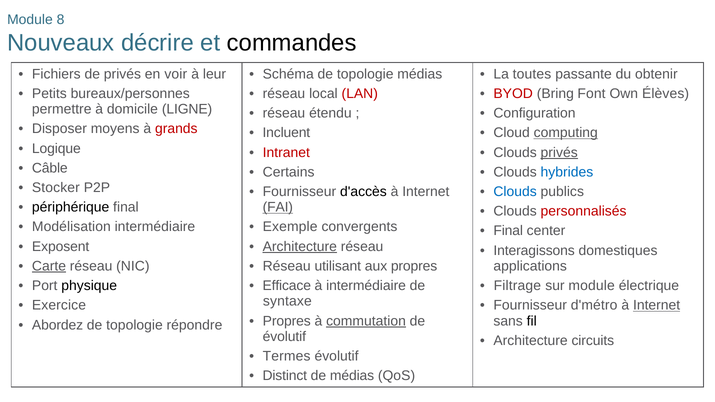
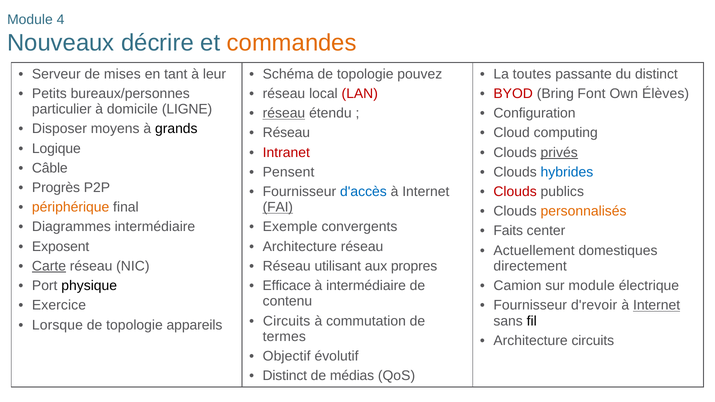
8: 8 -> 4
commandes colour: black -> orange
Fichiers: Fichiers -> Serveur
de privés: privés -> mises
voir: voir -> tant
topologie médias: médias -> pouvez
du obtenir: obtenir -> distinct
permettre: permettre -> particulier
réseau at (284, 113) underline: none -> present
grands colour: red -> black
Incluent at (286, 133): Incluent -> Réseau
computing underline: present -> none
Certains: Certains -> Pensent
Stocker: Stocker -> Progrès
d'accès colour: black -> blue
Clouds at (515, 192) colour: blue -> red
périphérique colour: black -> orange
personnalisés colour: red -> orange
Modélisation: Modélisation -> Diagrammes
Final at (508, 231): Final -> Faits
Architecture at (300, 247) underline: present -> none
Interagissons: Interagissons -> Actuellement
applications: applications -> directement
Filtrage: Filtrage -> Camion
syntaxe: syntaxe -> contenu
d'métro: d'métro -> d'revoir
Propres at (287, 321): Propres -> Circuits
commutation underline: present -> none
Abordez: Abordez -> Lorsque
répondre: répondre -> appareils
évolutif at (284, 337): évolutif -> termes
Termes: Termes -> Objectif
